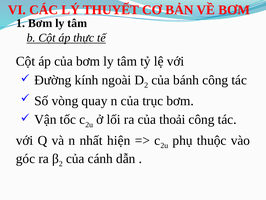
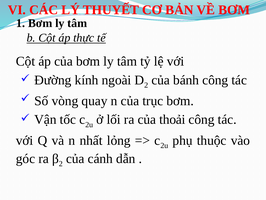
hiện: hiện -> lỏng
